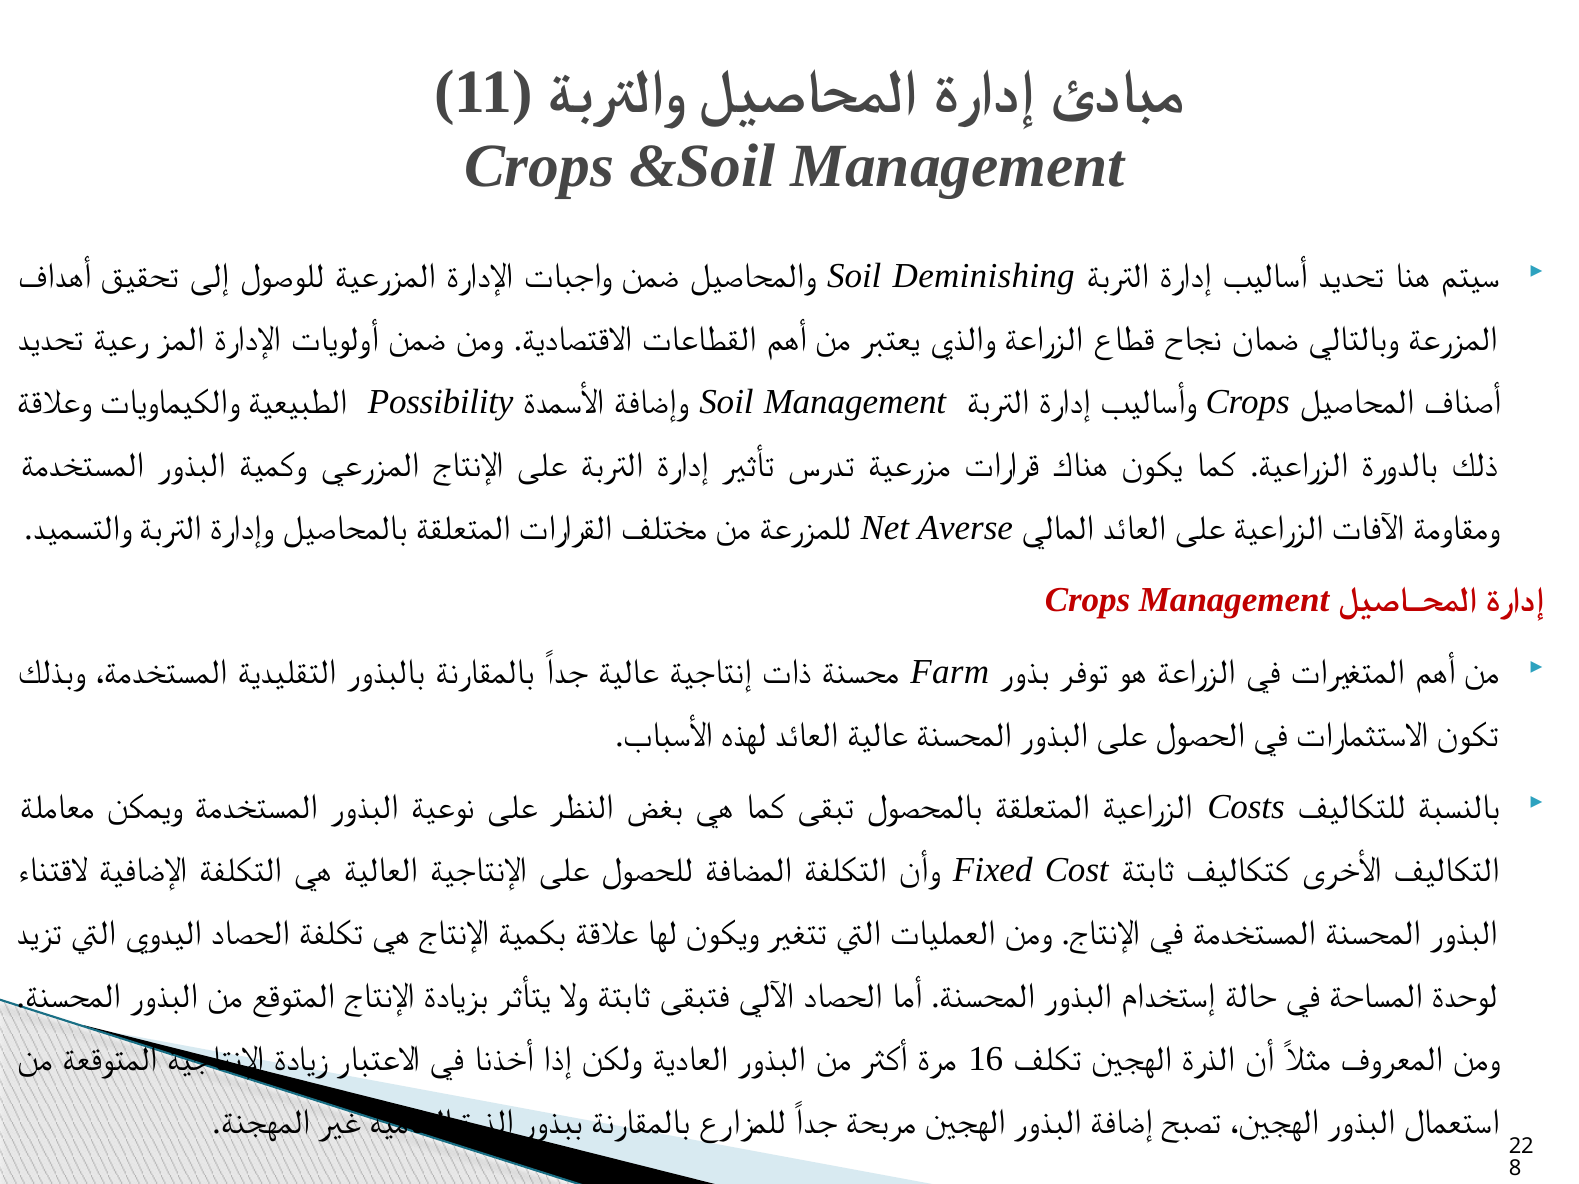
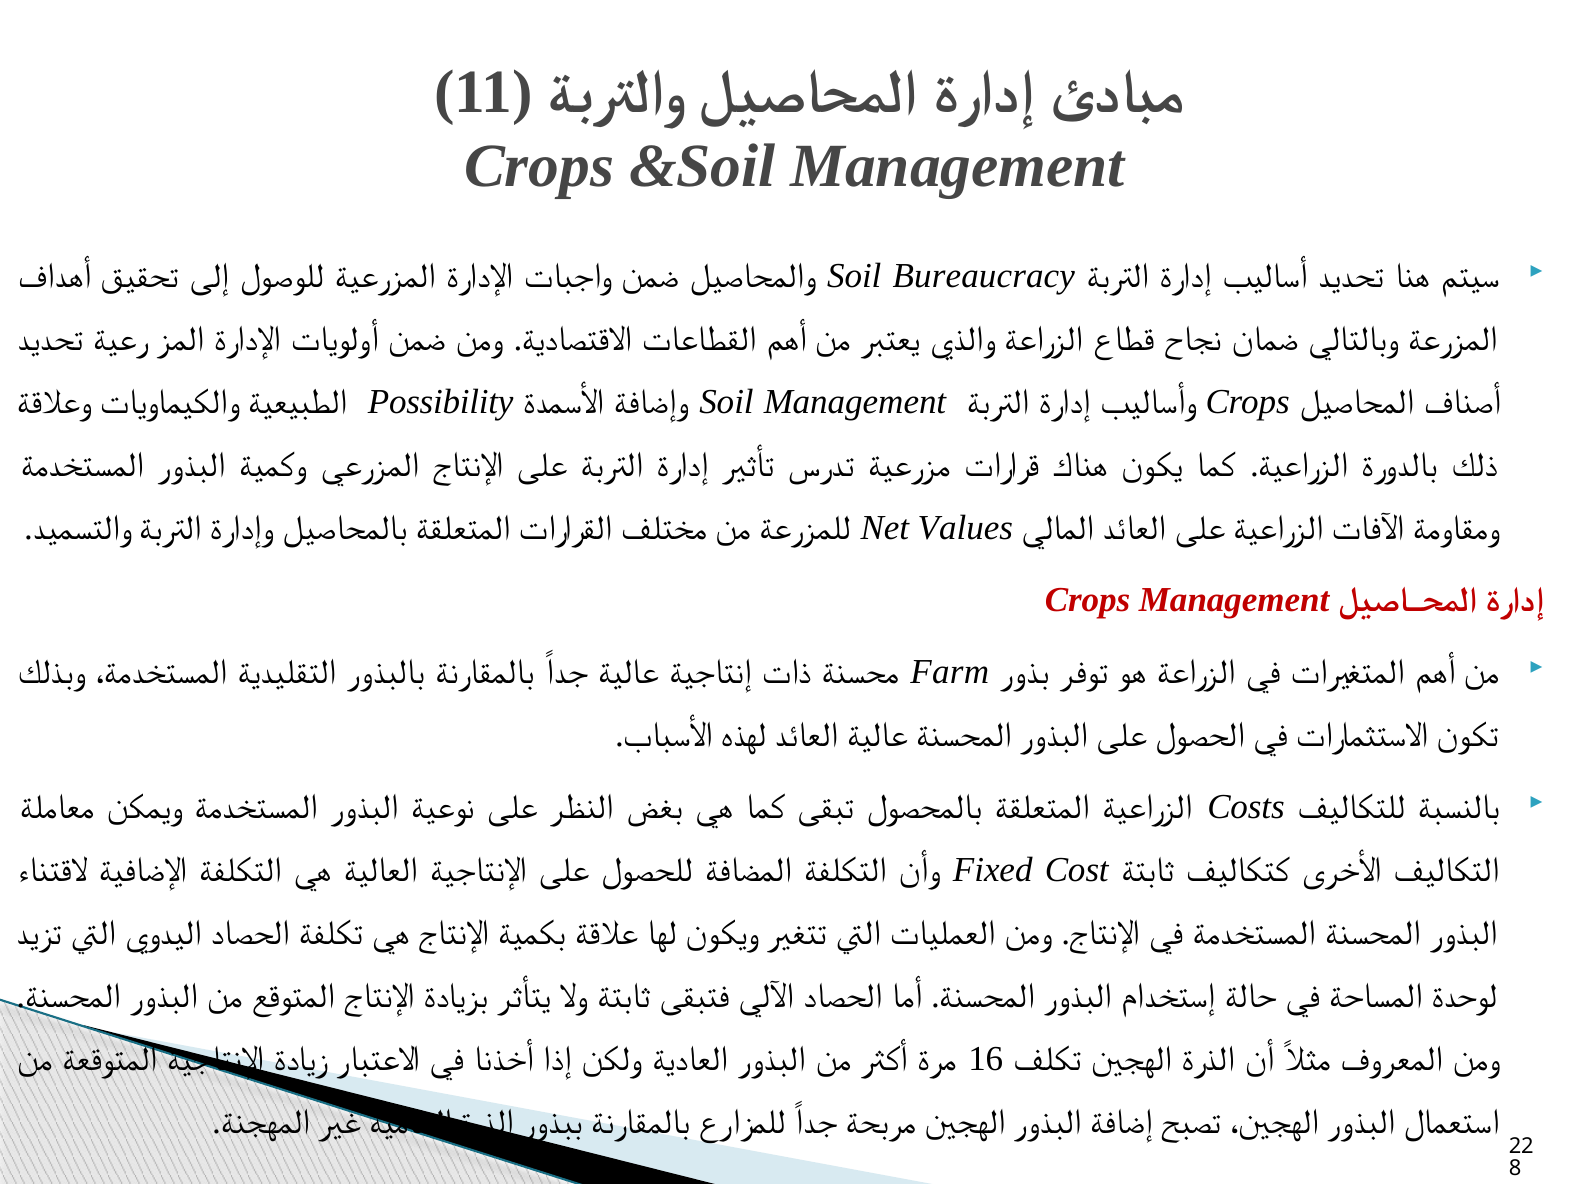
Deminishing: Deminishing -> Bureaucracy
Averse: Averse -> Values
